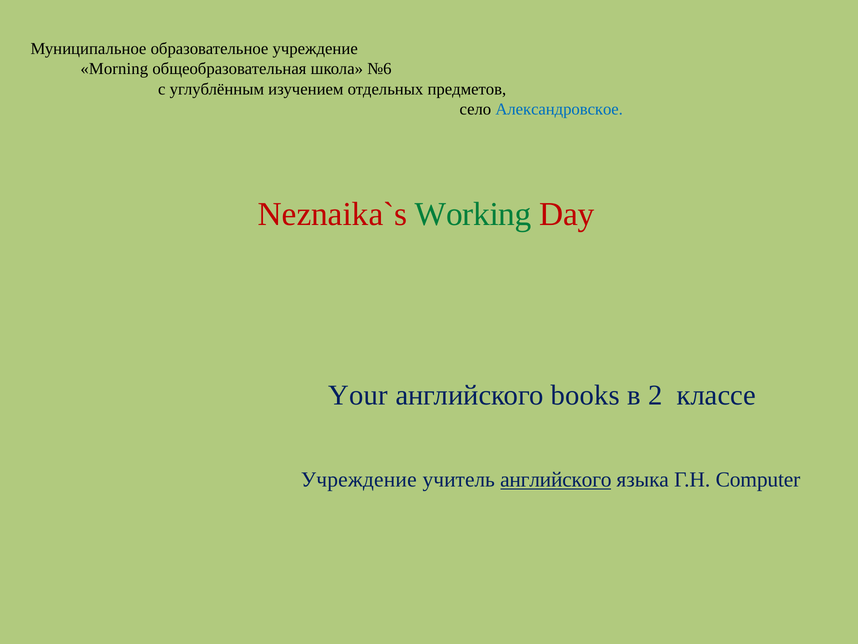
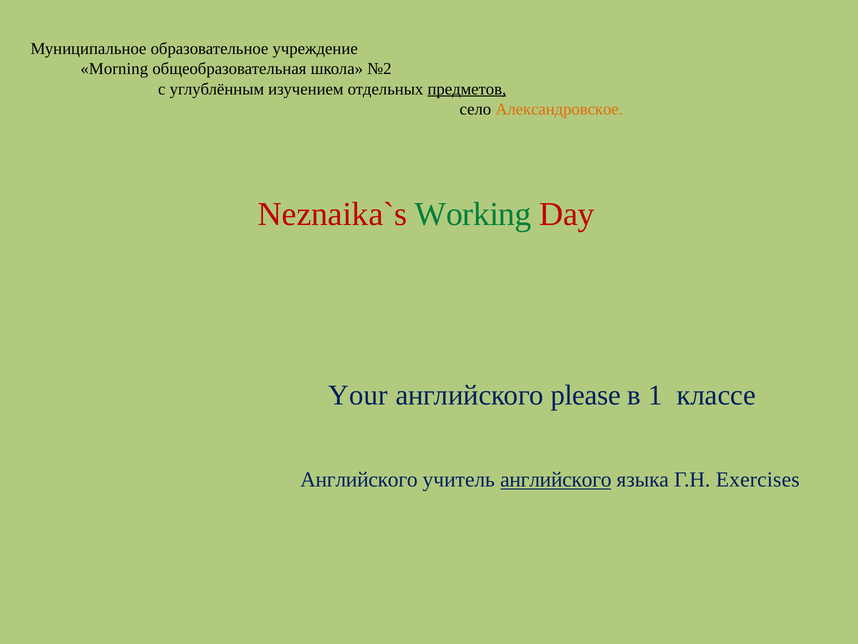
№6: №6 -> №2
предметов underline: none -> present
Александровское colour: blue -> orange
books: books -> please
2: 2 -> 1
Учреждение at (359, 479): Учреждение -> Английского
Computer: Computer -> Exercises
